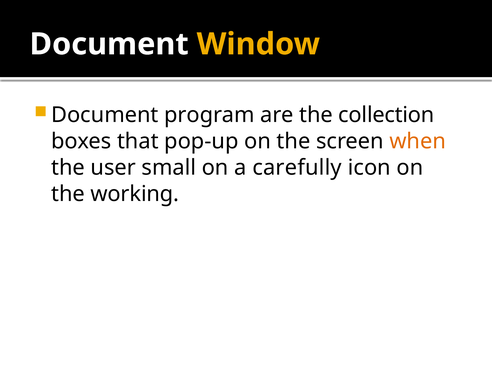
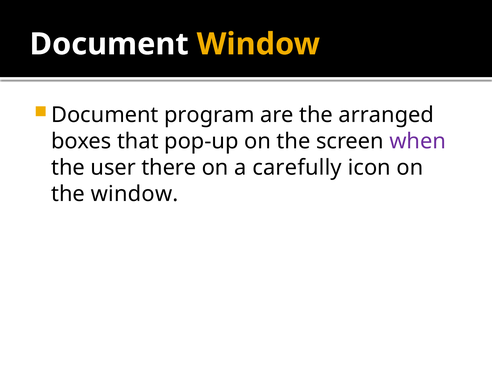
collection: collection -> arranged
when colour: orange -> purple
small: small -> there
the working: working -> window
